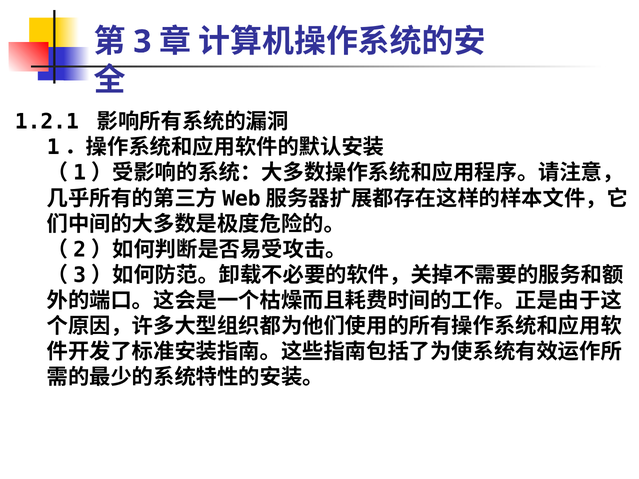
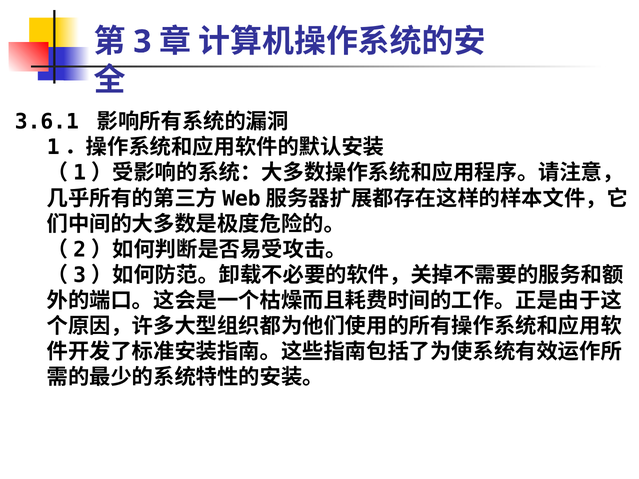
1.2.1: 1.2.1 -> 3.6.1
